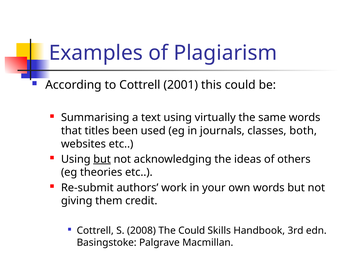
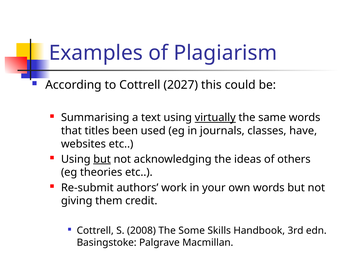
2001: 2001 -> 2027
virtually underline: none -> present
both: both -> have
The Could: Could -> Some
